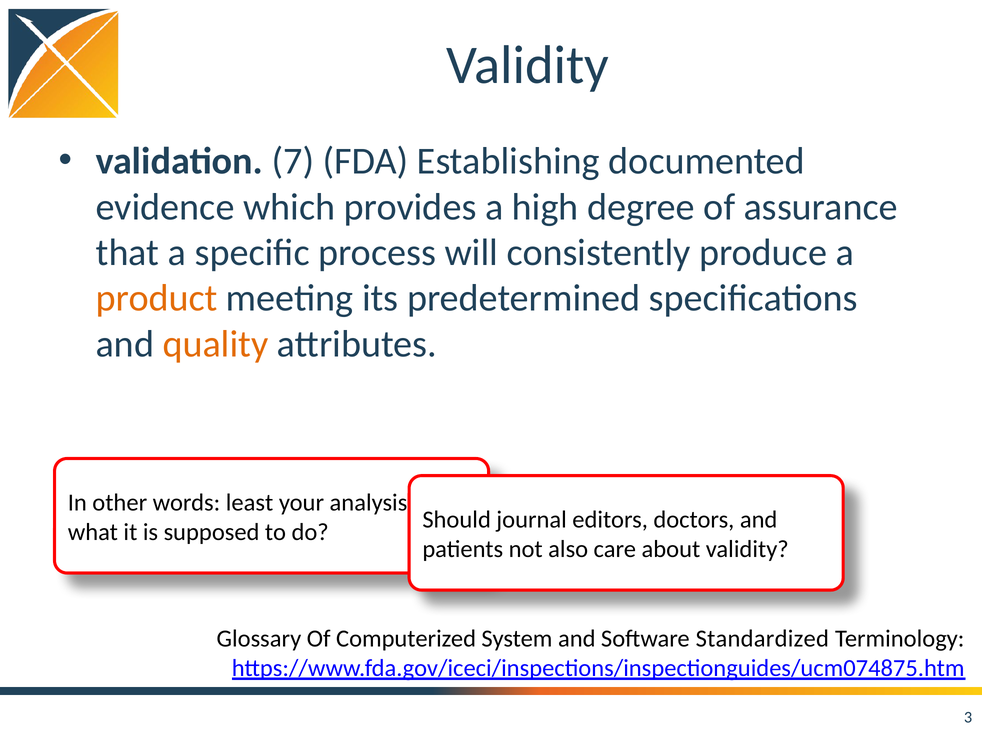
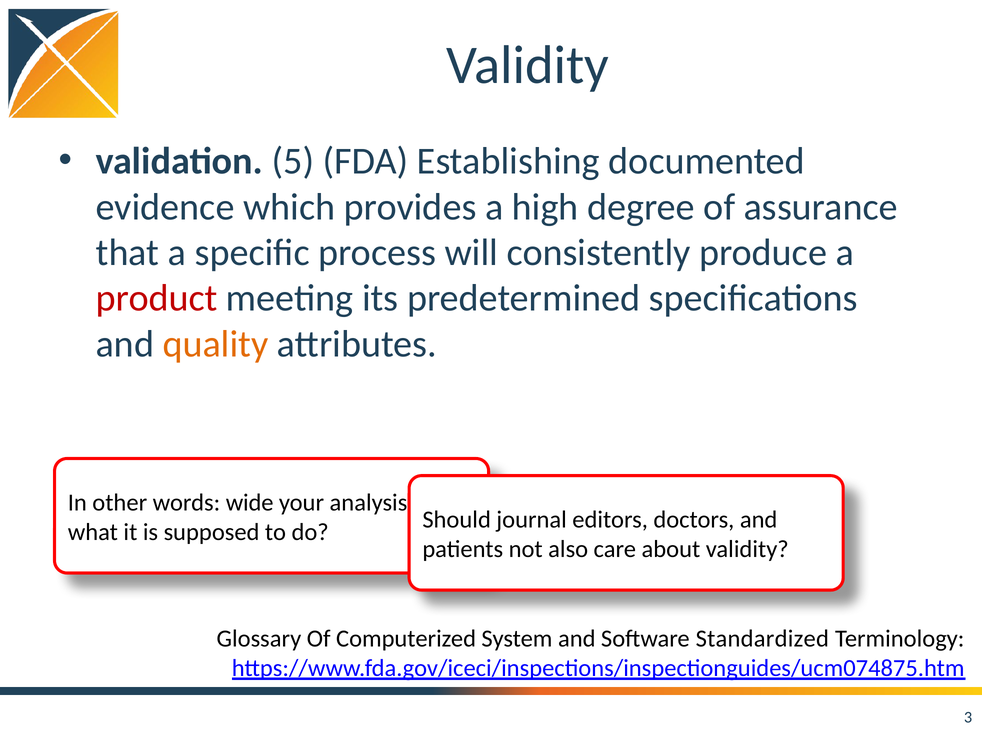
7: 7 -> 5
product colour: orange -> red
least: least -> wide
